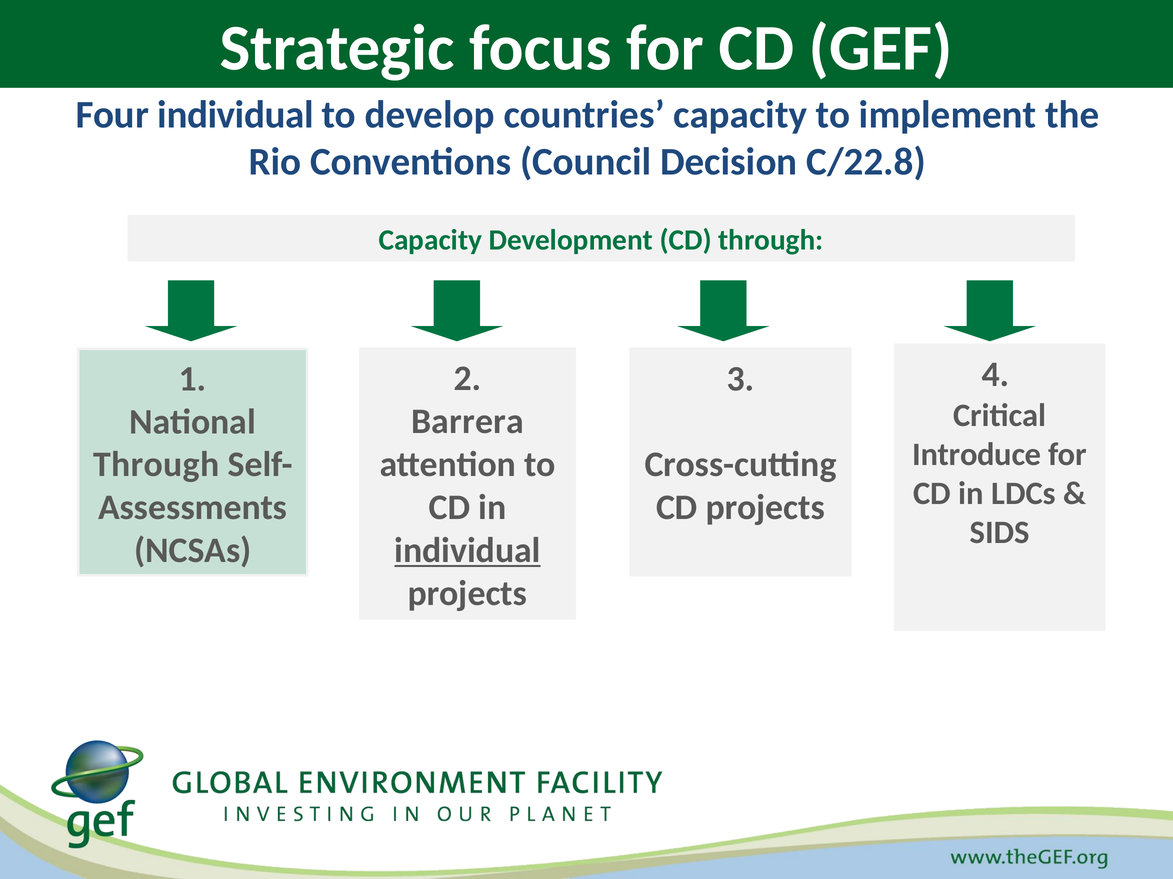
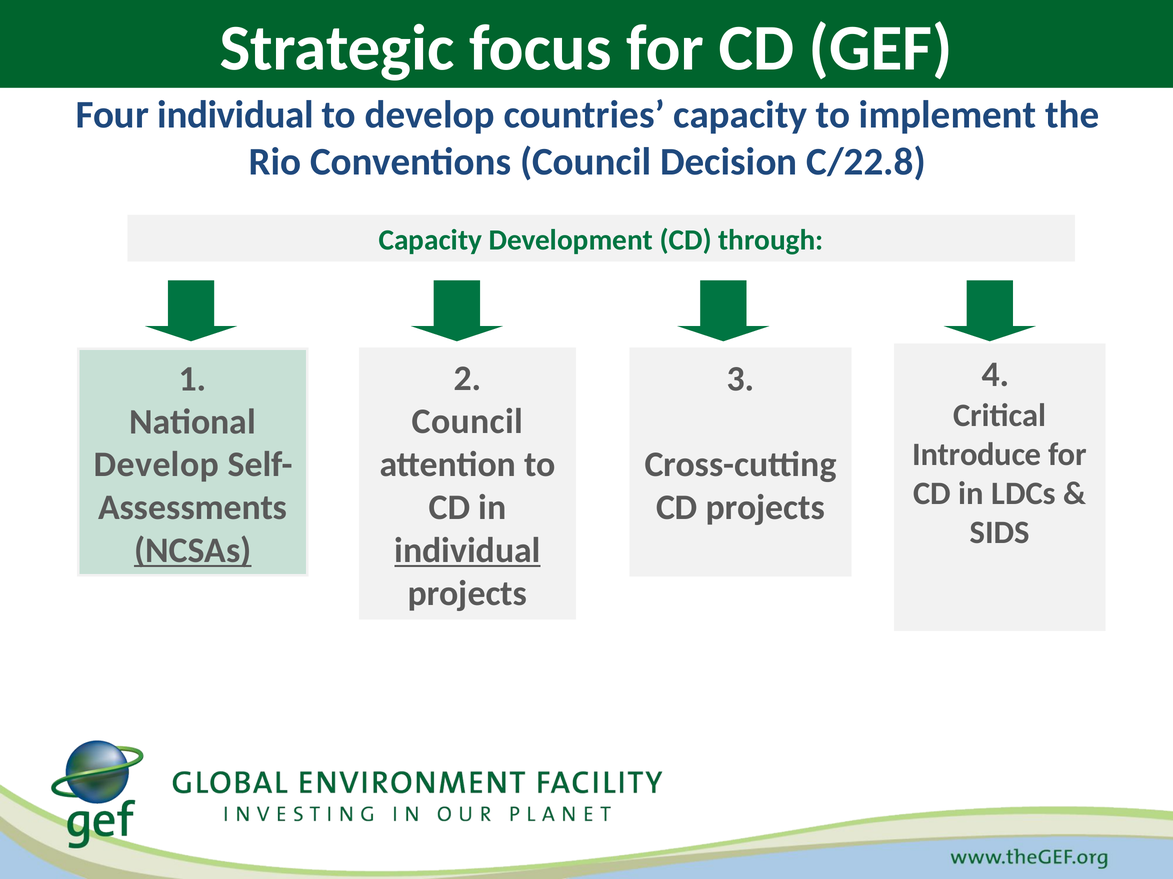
Barrera at (467, 422): Barrera -> Council
Through at (156, 465): Through -> Develop
NCSAs underline: none -> present
